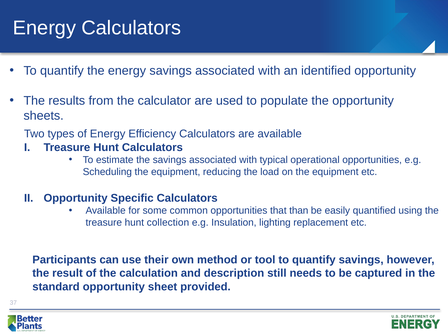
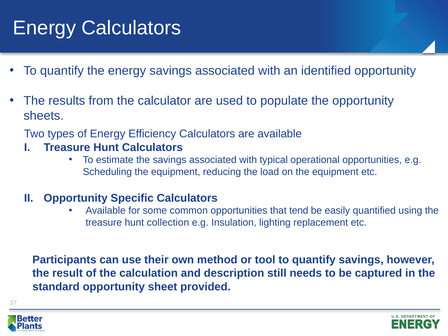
than: than -> tend
